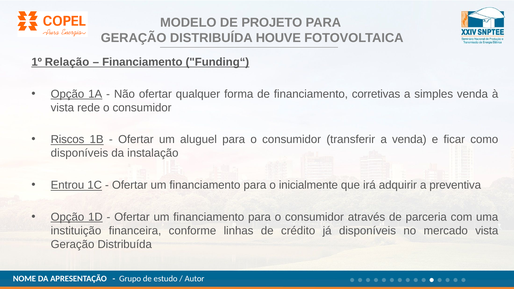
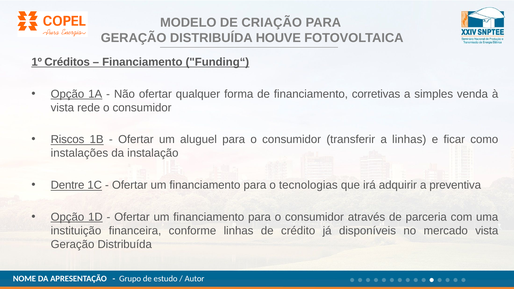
PROJETO: PROJETO -> CRIAÇÃO
Relação: Relação -> Créditos
a venda: venda -> linhas
disponíveis at (79, 153): disponíveis -> instalações
Entrou: Entrou -> Dentre
inicialmente: inicialmente -> tecnologias
